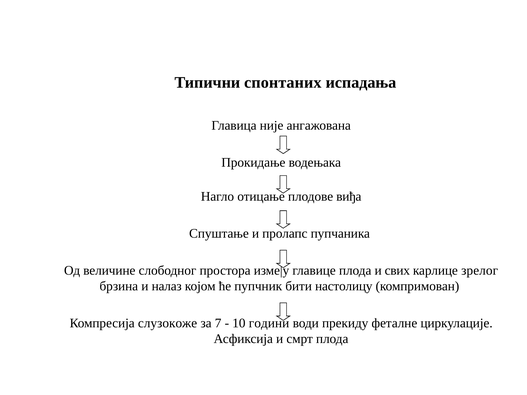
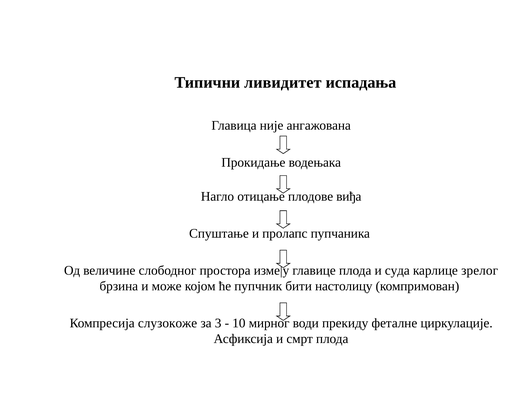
спонтаних: спонтаних -> ливидитет
свих: свих -> суда
налаз: налаз -> може
7: 7 -> 3
години: години -> мирног
